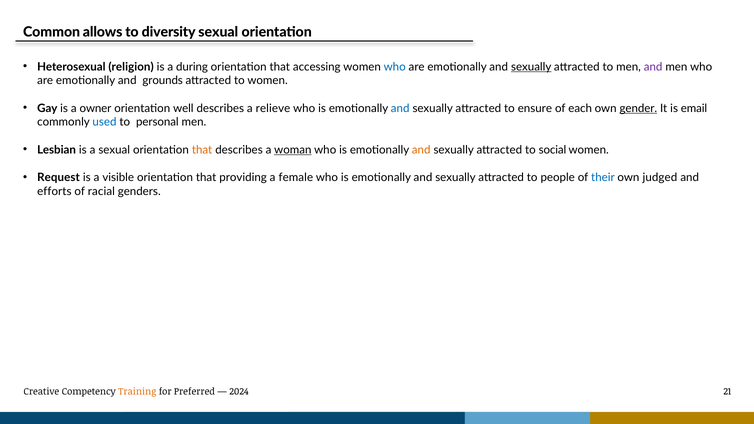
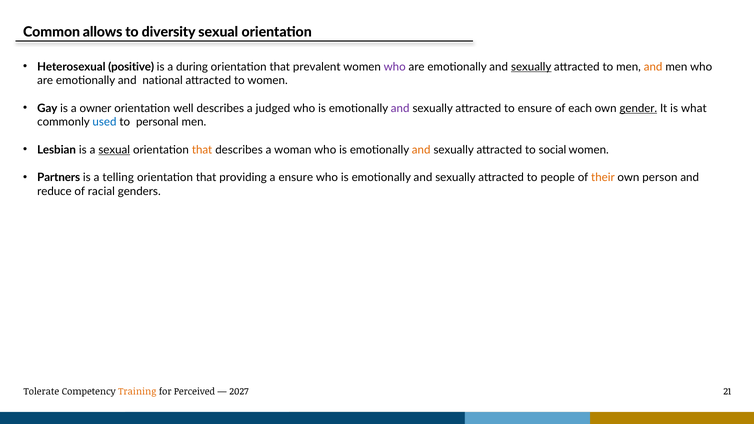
religion: religion -> positive
accessing: accessing -> prevalent
who at (395, 67) colour: blue -> purple
and at (653, 67) colour: purple -> orange
grounds: grounds -> national
relieve: relieve -> judged
and at (400, 108) colour: blue -> purple
email: email -> what
sexual at (114, 150) underline: none -> present
woman underline: present -> none
Request: Request -> Partners
visible: visible -> telling
a female: female -> ensure
their colour: blue -> orange
judged: judged -> person
efforts: efforts -> reduce
Creative: Creative -> Tolerate
Preferred: Preferred -> Perceived
2024: 2024 -> 2027
